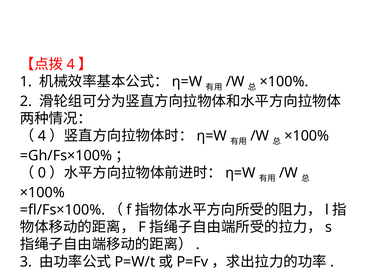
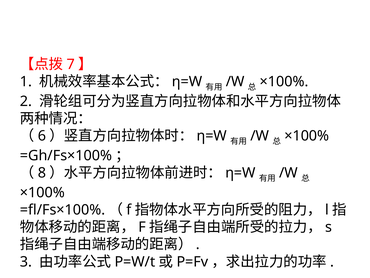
4 at (71, 64): 4 -> 7
4 at (42, 136): 4 -> 6
0: 0 -> 8
